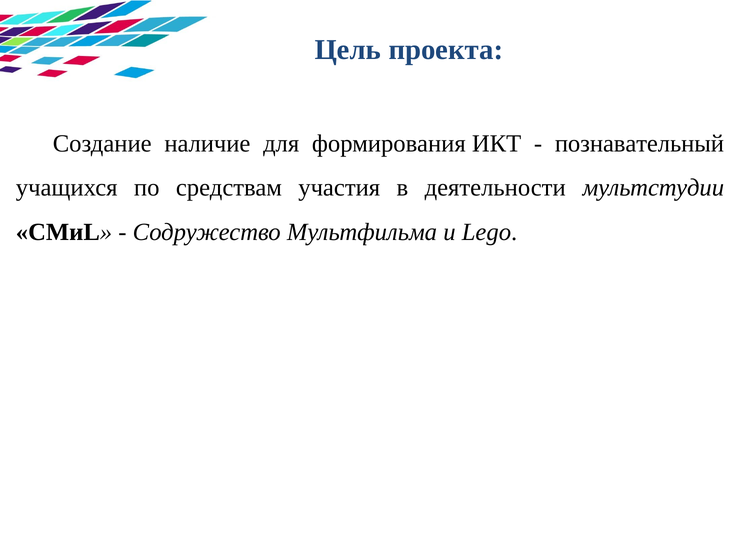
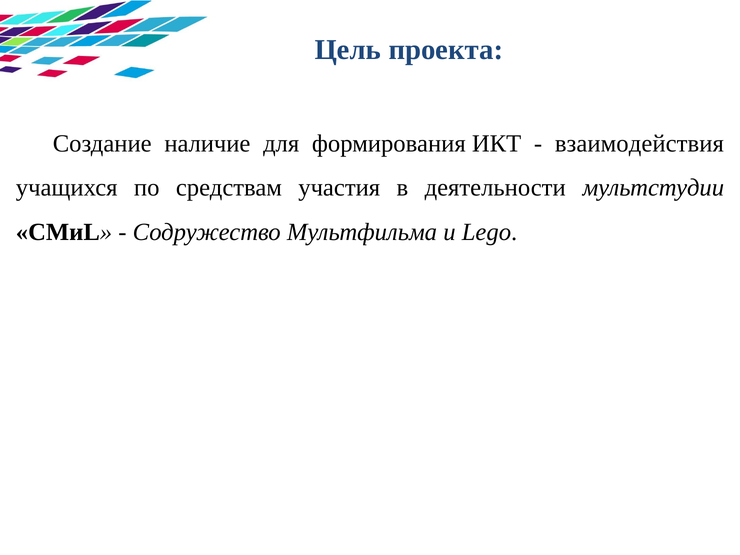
познавательный: познавательный -> взаимодействия
